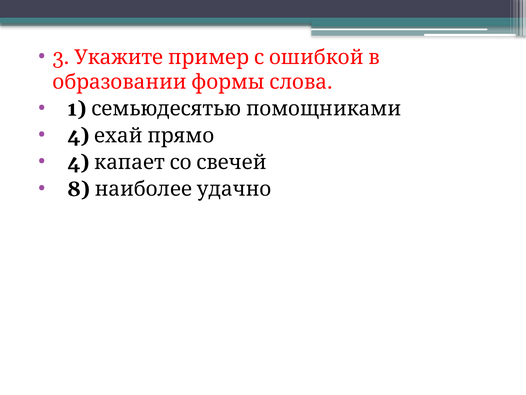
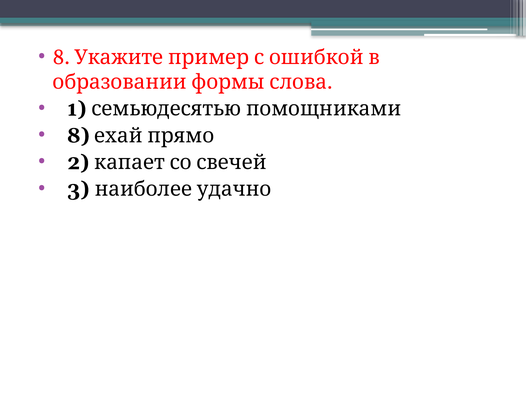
3 at (61, 57): 3 -> 8
4 at (78, 135): 4 -> 8
4 at (78, 162): 4 -> 2
8: 8 -> 3
